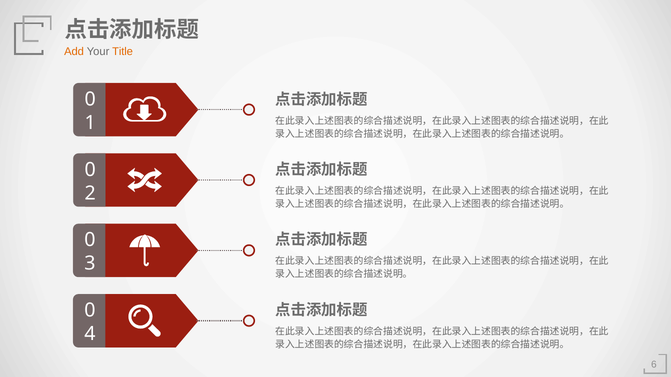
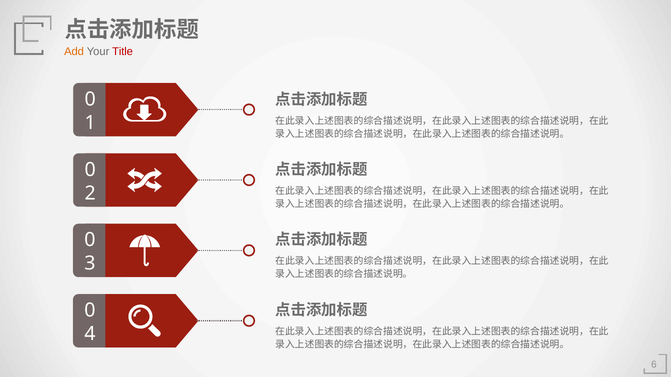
Title colour: orange -> red
